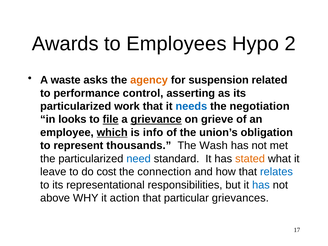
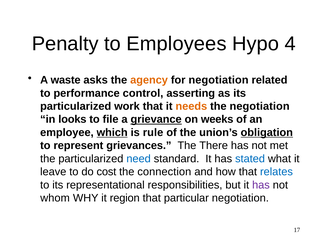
Awards: Awards -> Penalty
2: 2 -> 4
for suspension: suspension -> negotiation
needs colour: blue -> orange
file underline: present -> none
grieve: grieve -> weeks
info: info -> rule
obligation underline: none -> present
thousands: thousands -> grievances
Wash: Wash -> There
stated colour: orange -> blue
has at (261, 185) colour: blue -> purple
above: above -> whom
action: action -> region
particular grievances: grievances -> negotiation
